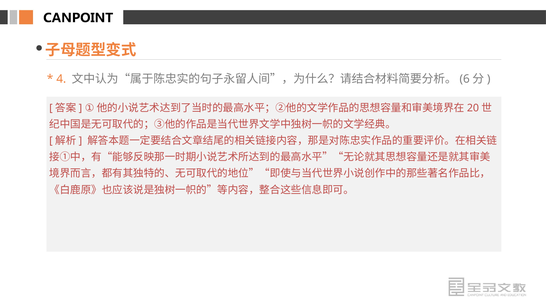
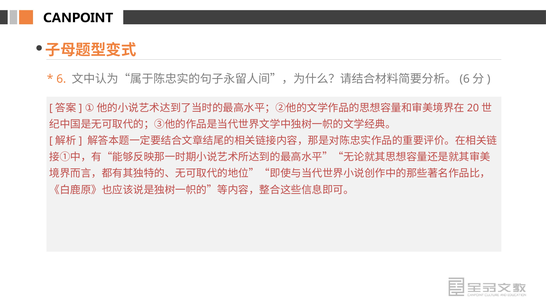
4 at (61, 79): 4 -> 6
